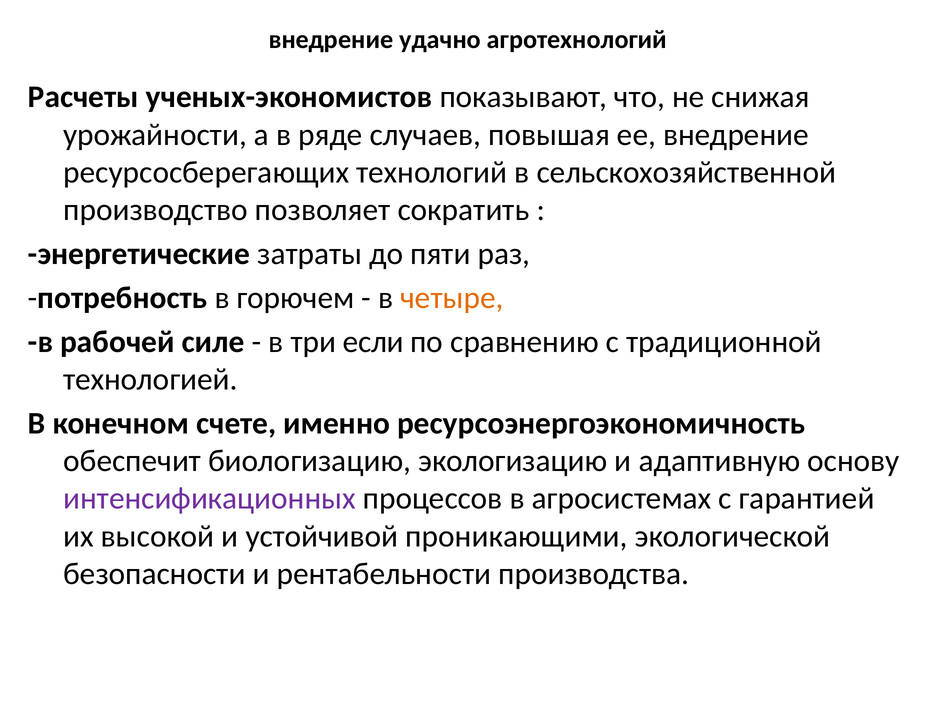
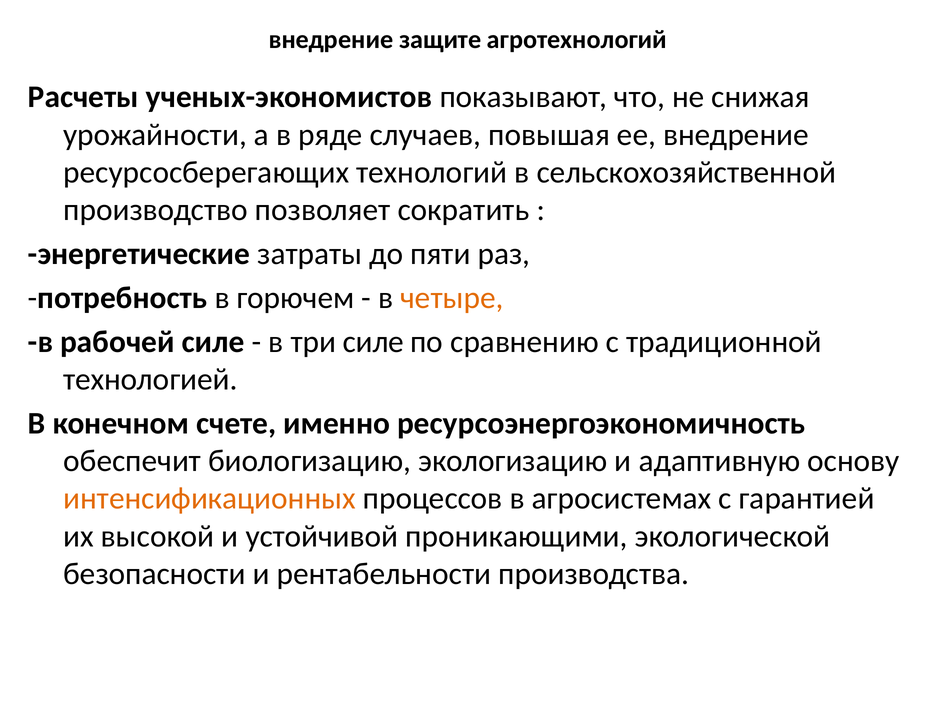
удачно: удачно -> защите
три если: если -> силе
интенсификационных colour: purple -> orange
